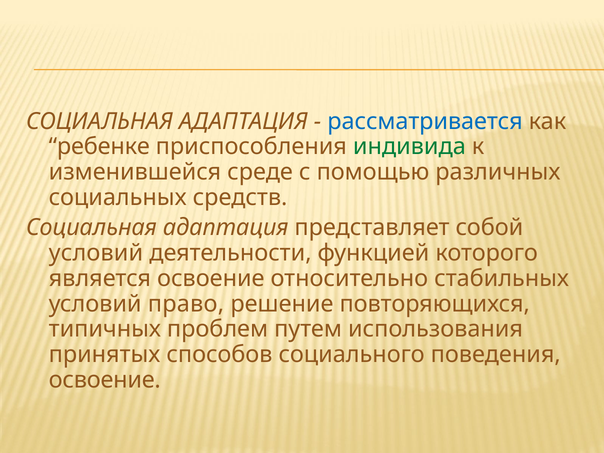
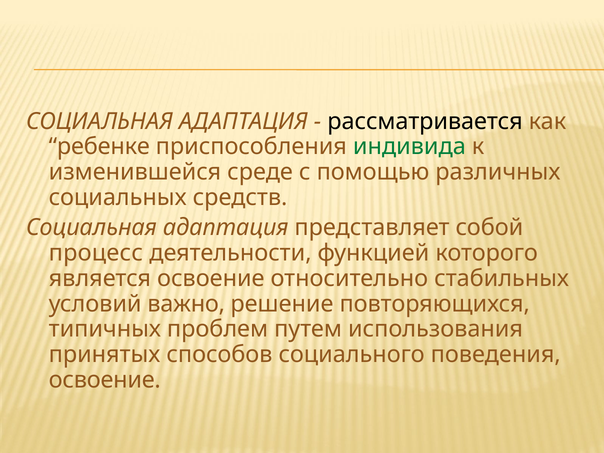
рассматривается colour: blue -> black
условий at (96, 253): условий -> процесс
право: право -> важно
